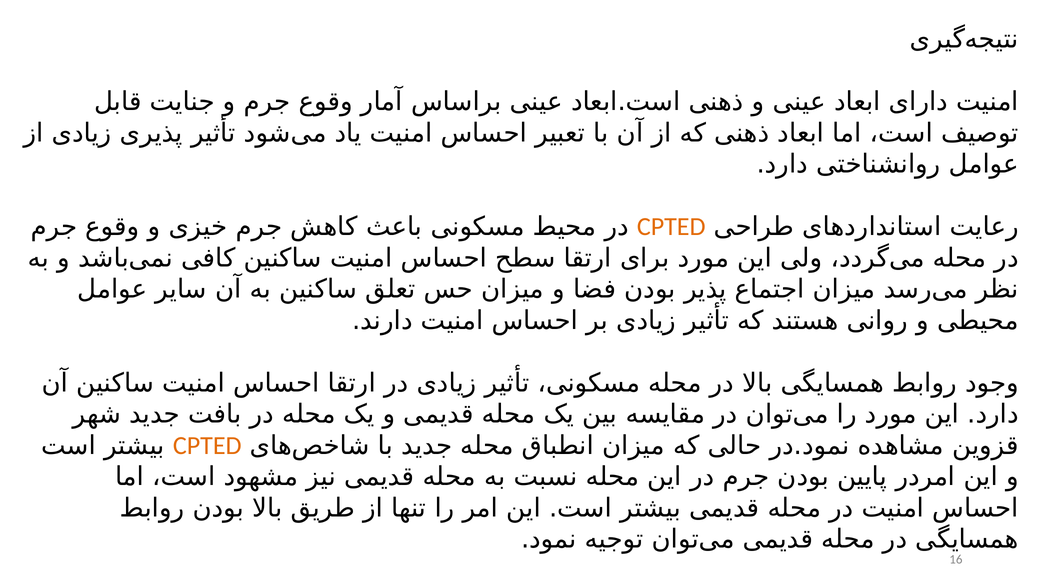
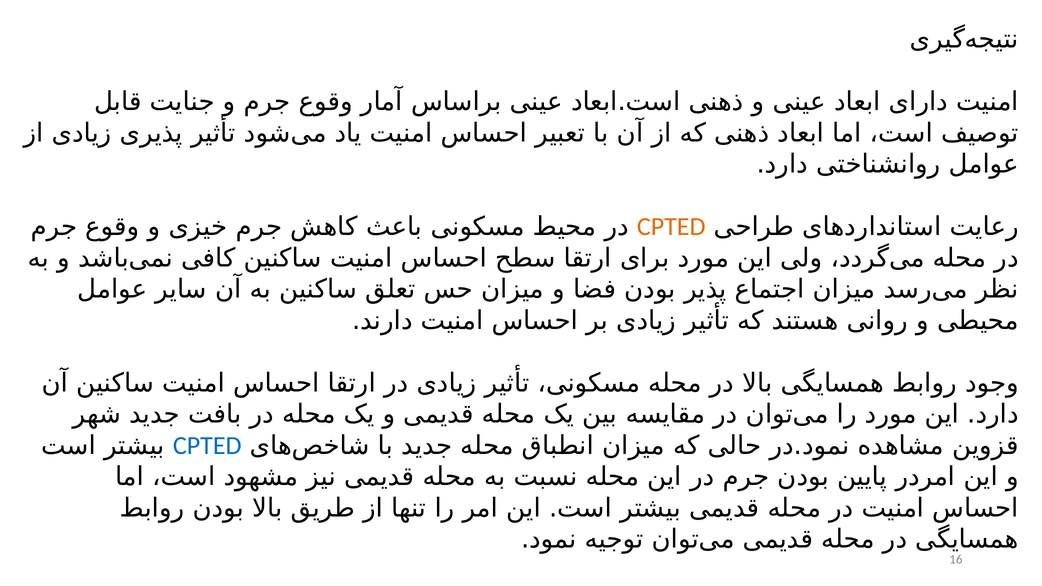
CPTED at (207, 446) colour: orange -> blue
